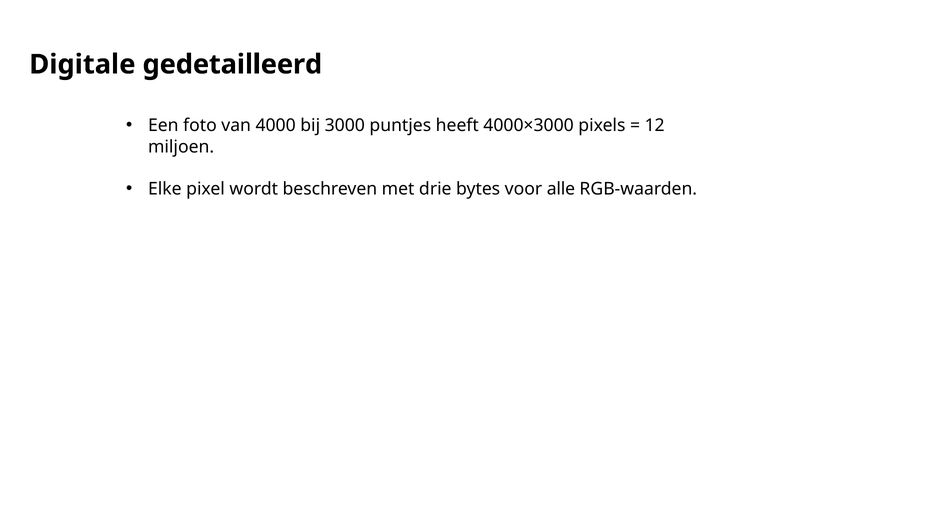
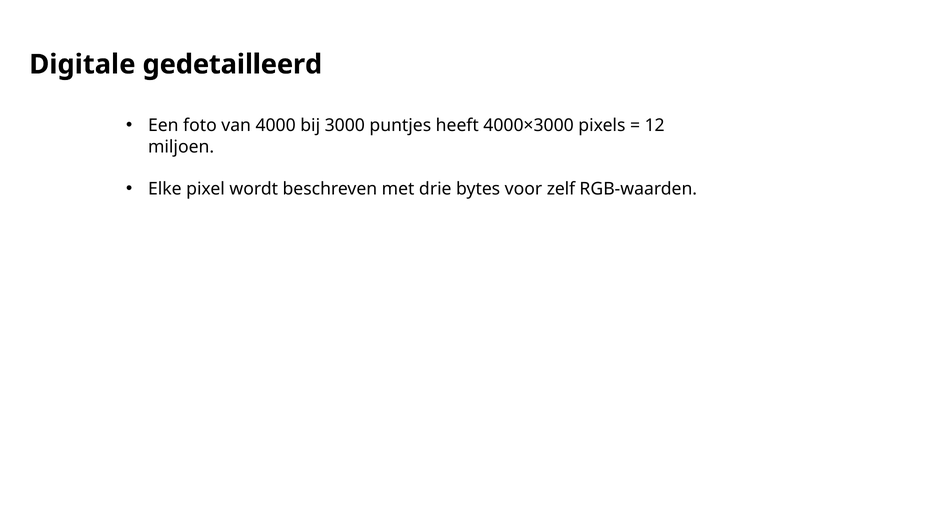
alle: alle -> zelf
